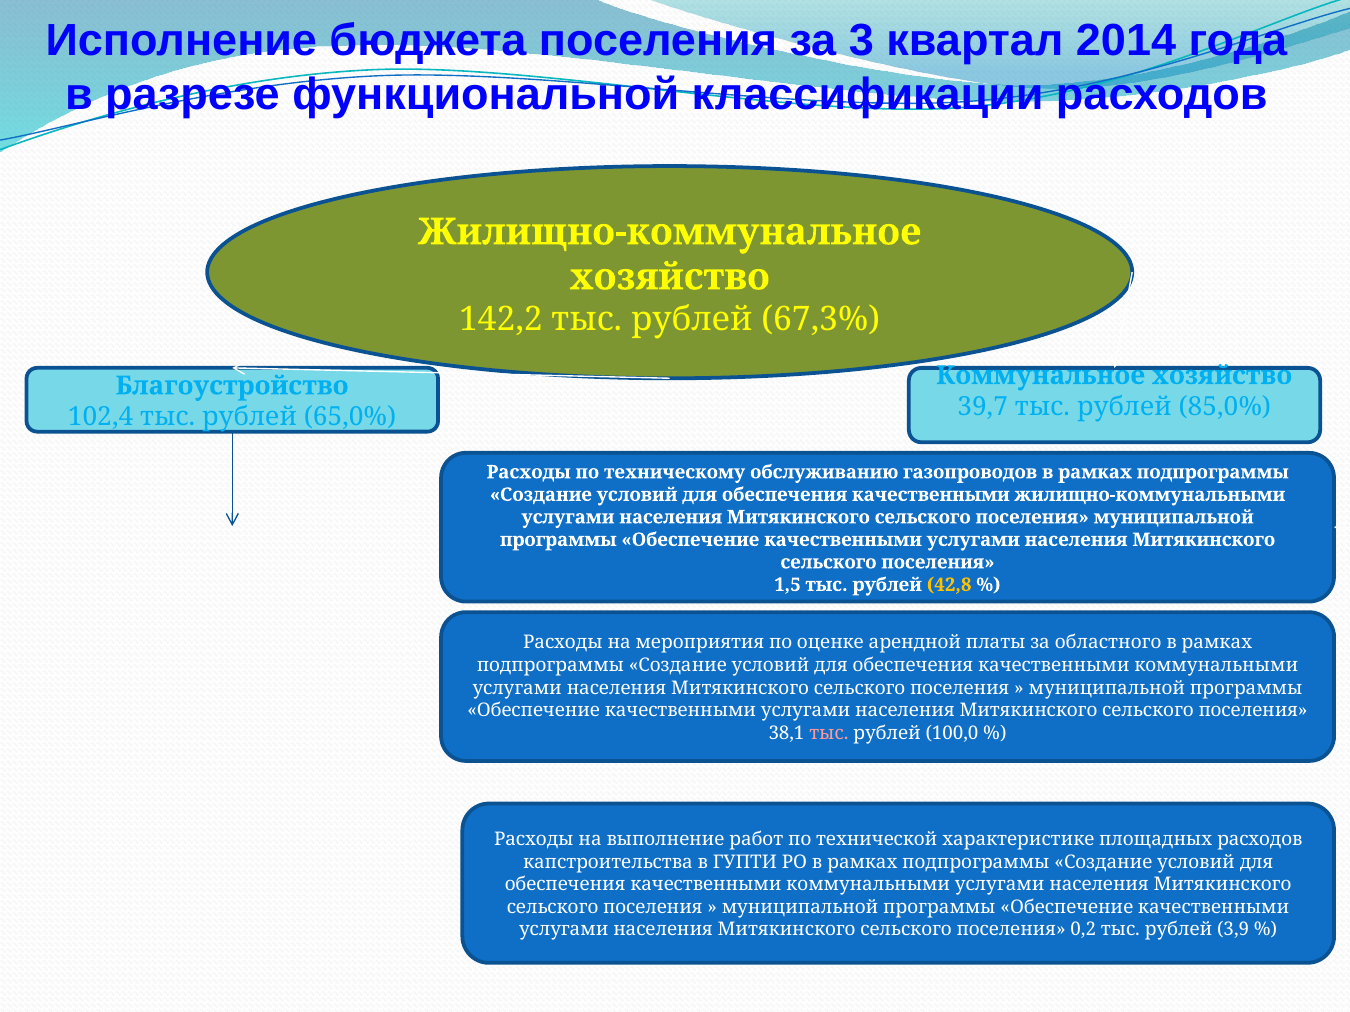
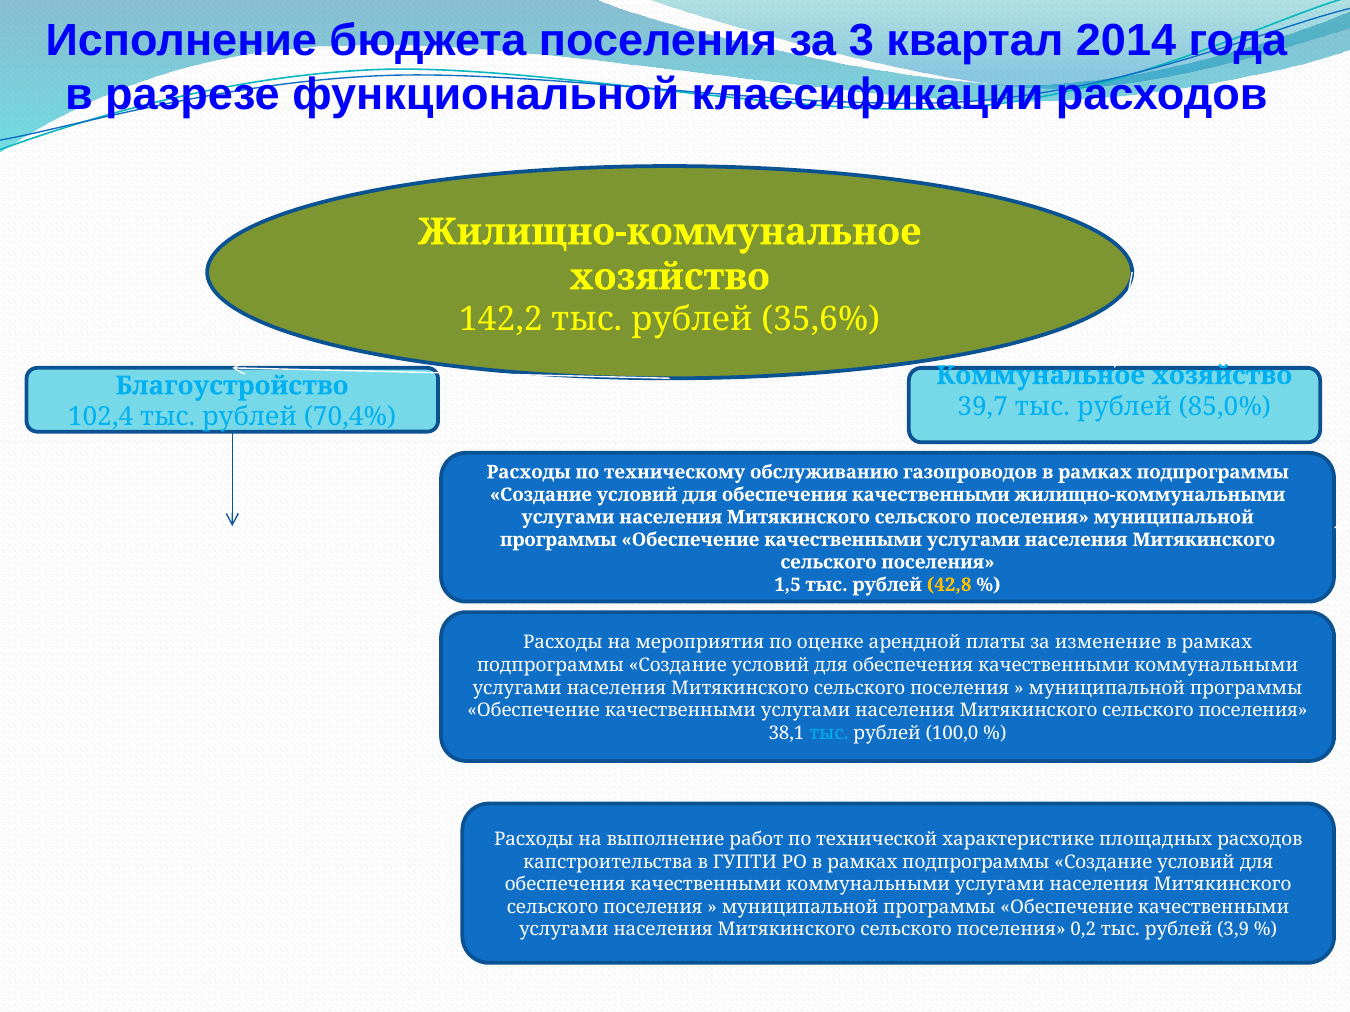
67,3%: 67,3% -> 35,6%
65,0%: 65,0% -> 70,4%
областного: областного -> изменение
тыс at (829, 733) colour: pink -> light blue
